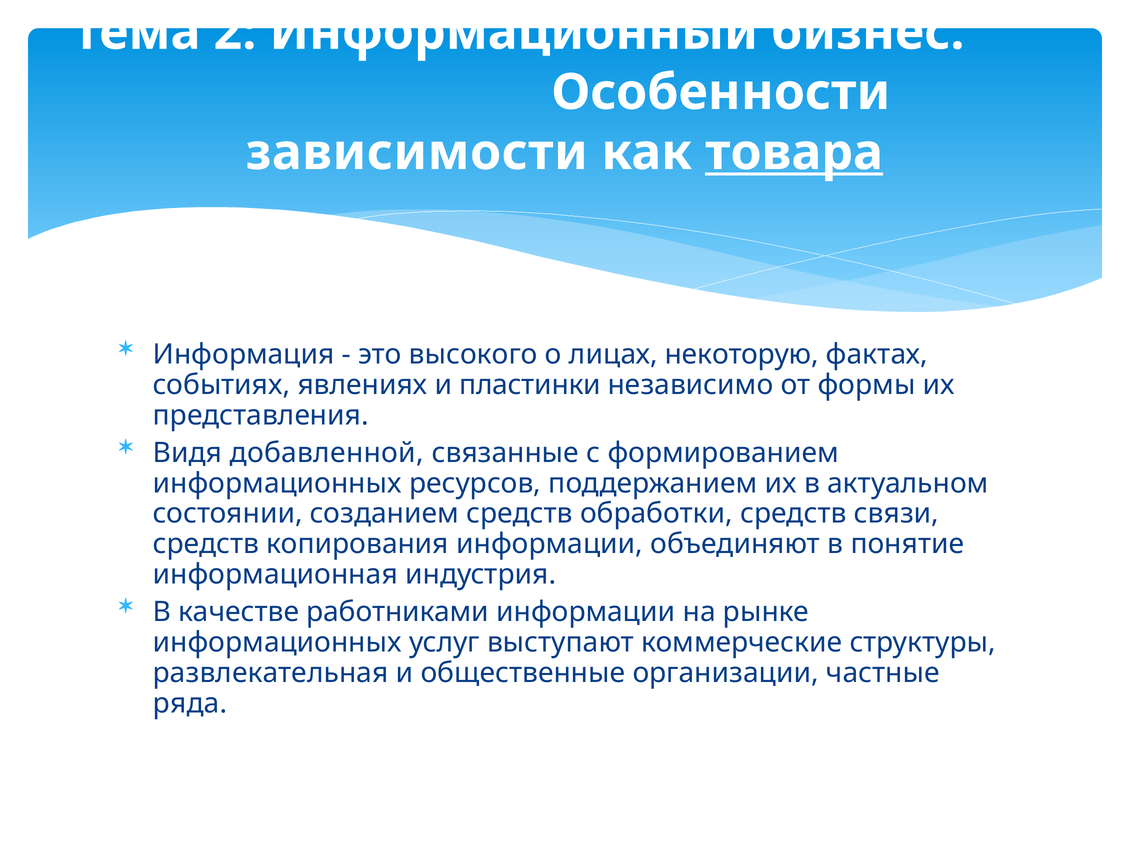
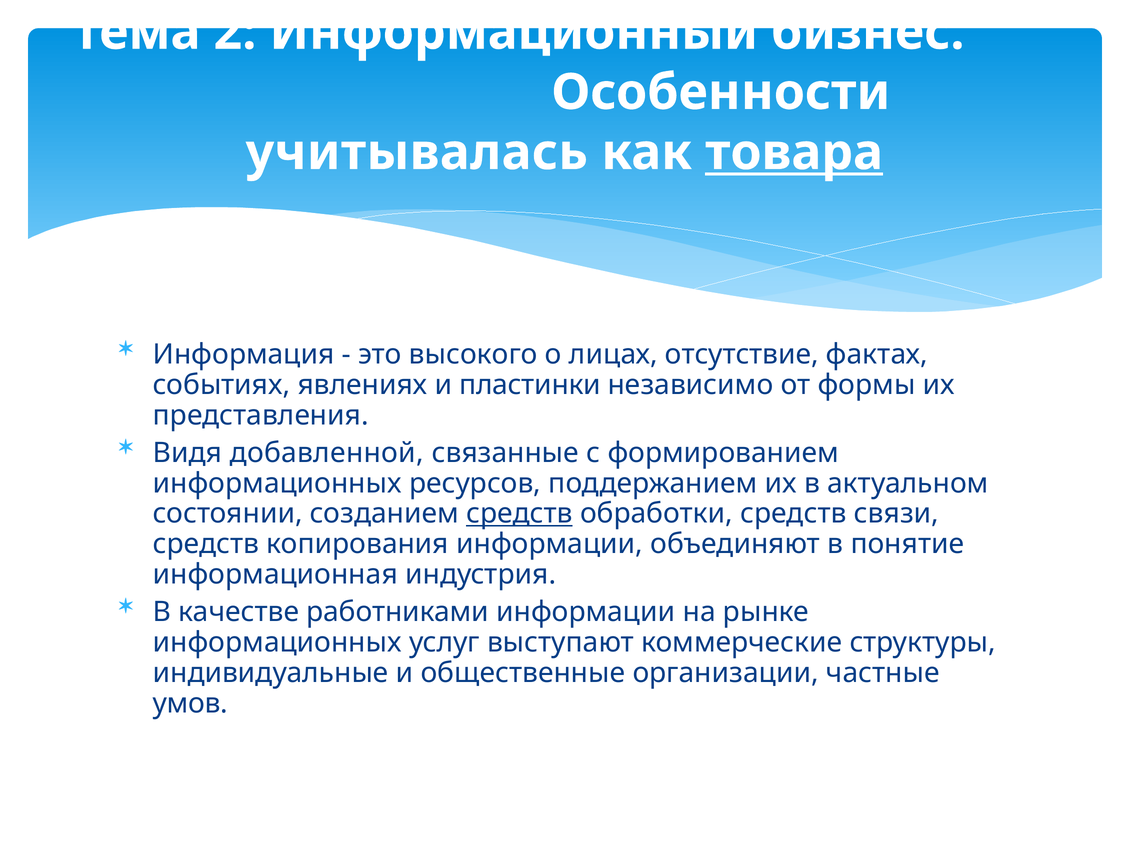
зависимости: зависимости -> учитывалась
некоторую: некоторую -> отсутствие
средств at (519, 514) underline: none -> present
развлекательная: развлекательная -> индивидуальные
ряда: ряда -> умов
